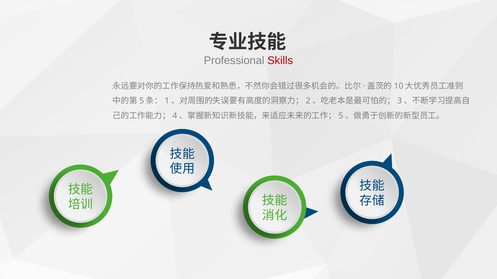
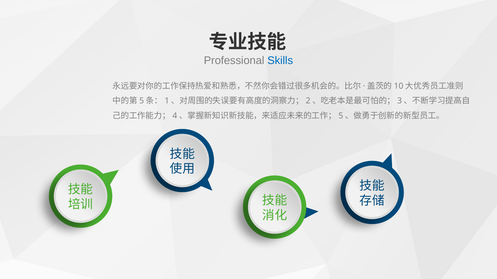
Skills colour: red -> blue
